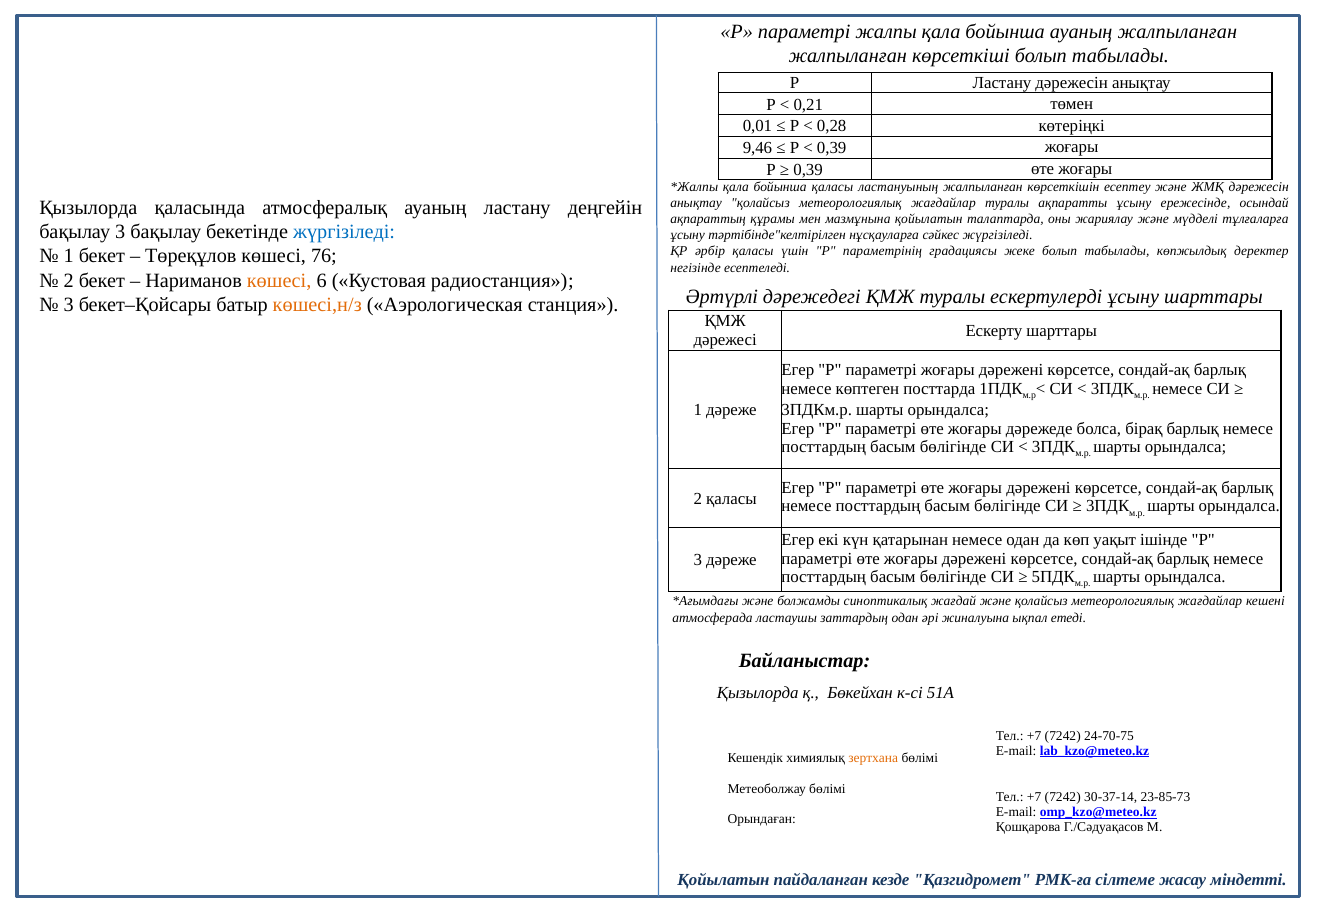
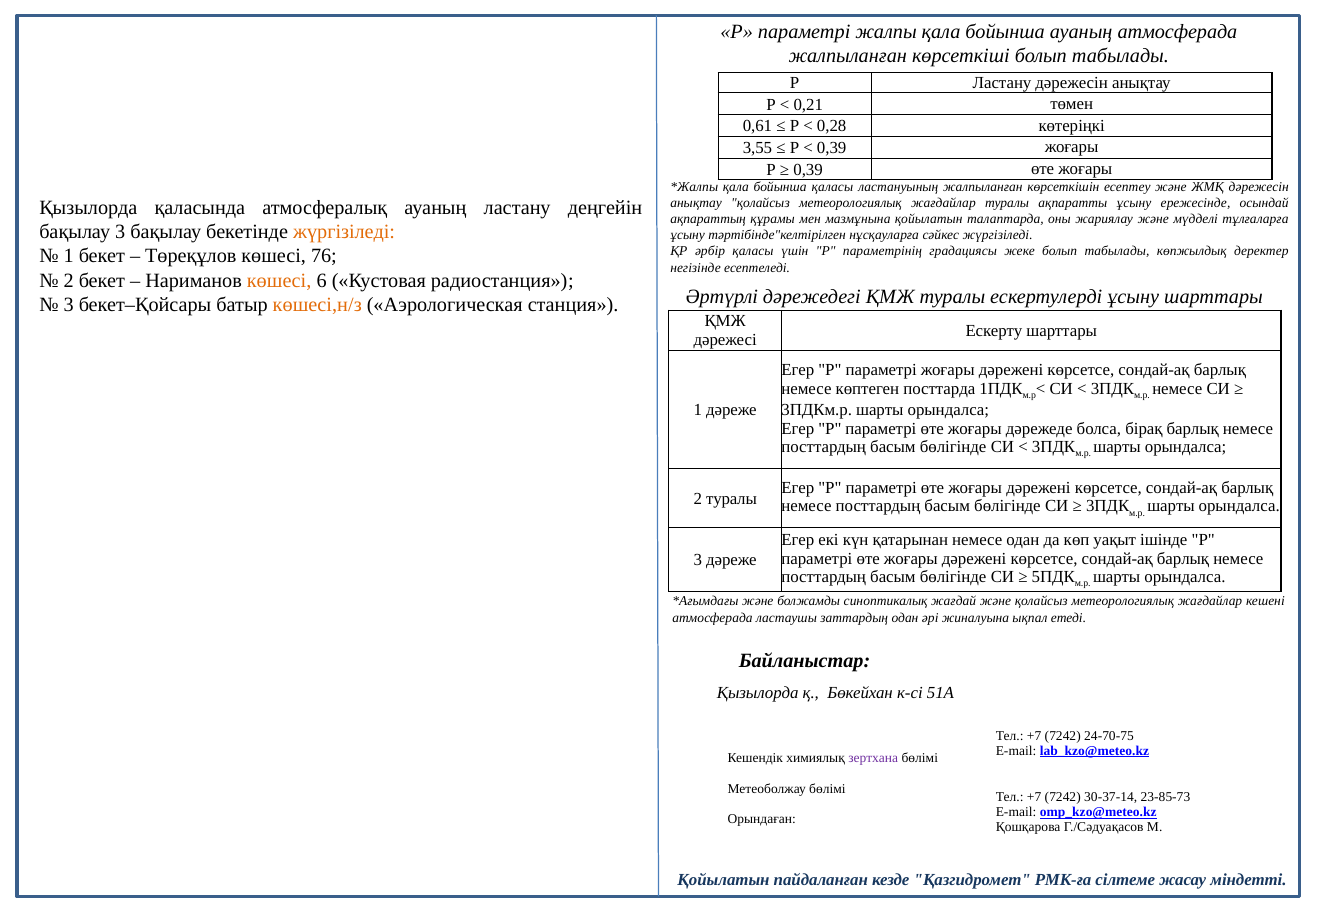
ауаның жалпыланған: жалпыланған -> атмосферада
0,01: 0,01 -> 0,61
9,46: 9,46 -> 3,55
жүргізіледі at (344, 232) colour: blue -> orange
2 қаласы: қаласы -> туралы
зертхана colour: orange -> purple
